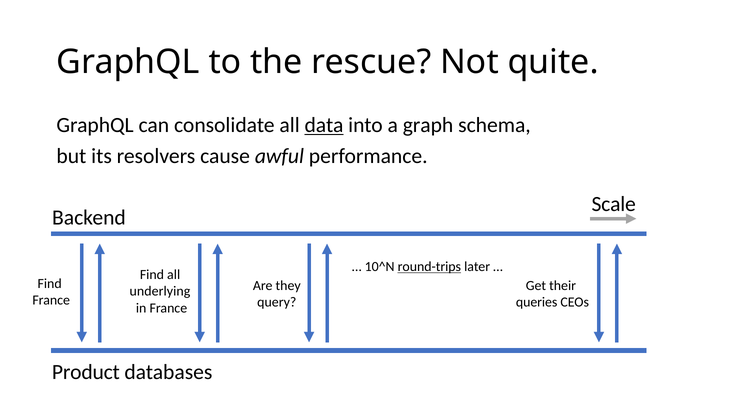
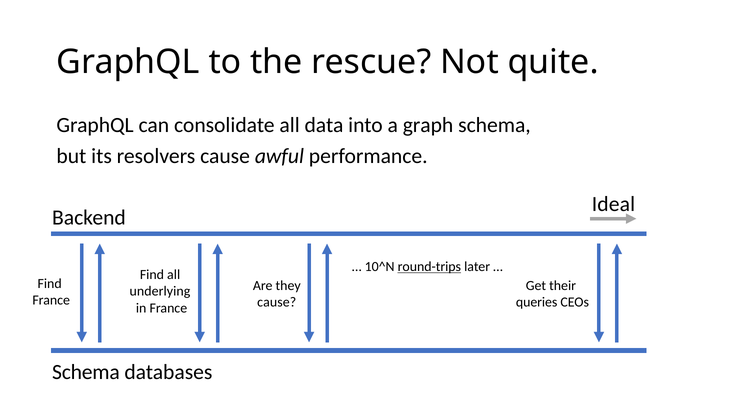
data underline: present -> none
Scale: Scale -> Ideal
query at (277, 302): query -> cause
Product at (86, 372): Product -> Schema
